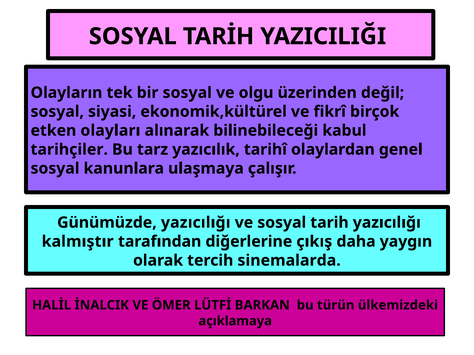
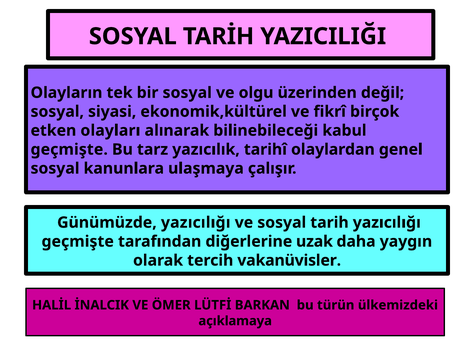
tarihçiler at (69, 150): tarihçiler -> geçmişte
kalmıştır at (78, 242): kalmıştır -> geçmişte
çıkış: çıkış -> uzak
sinemalarda: sinemalarda -> vakanüvisler
